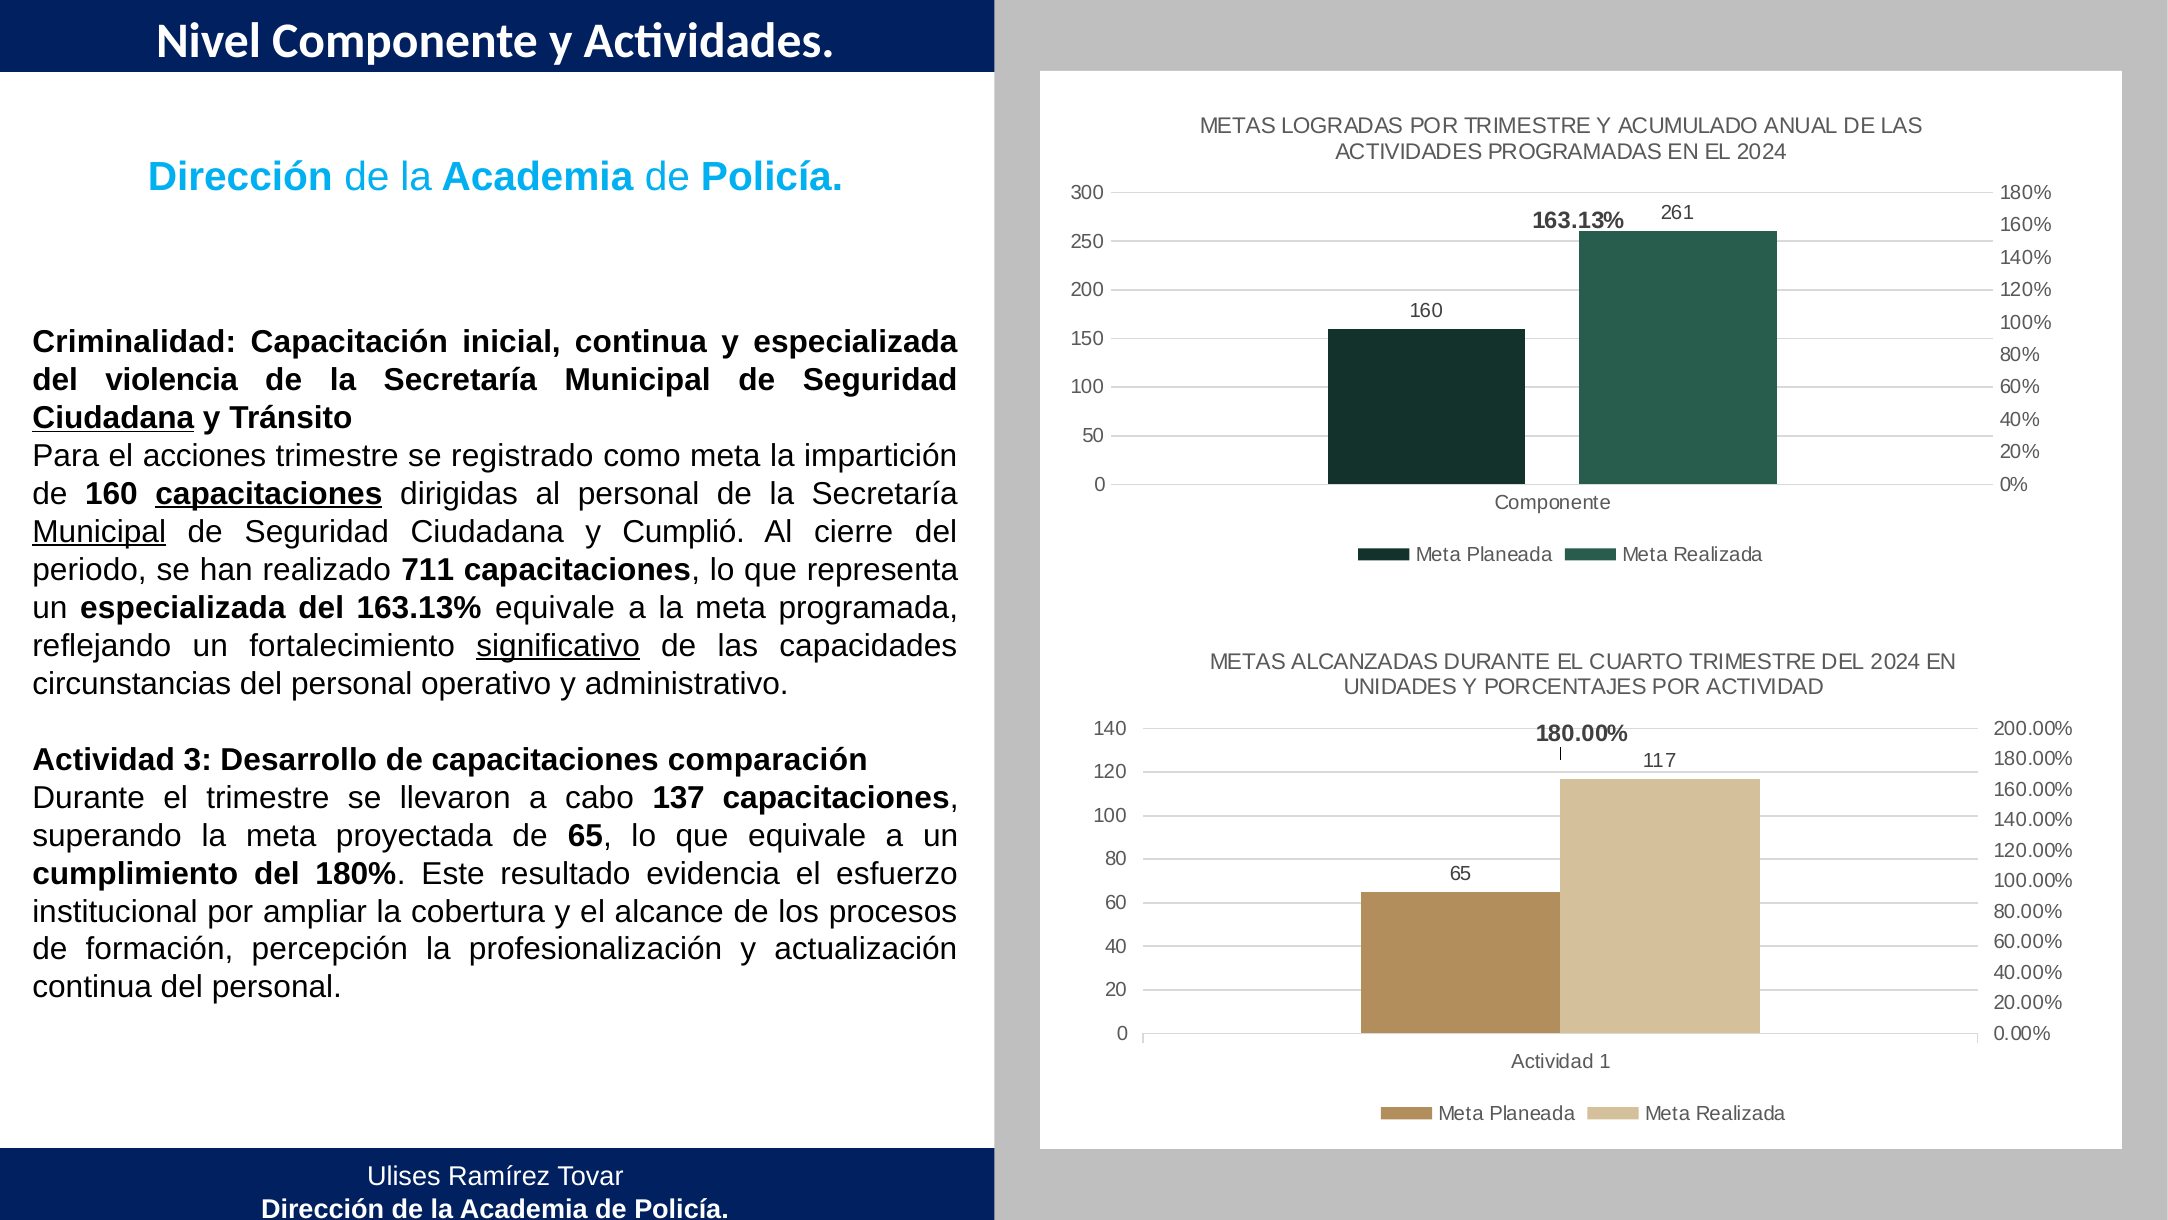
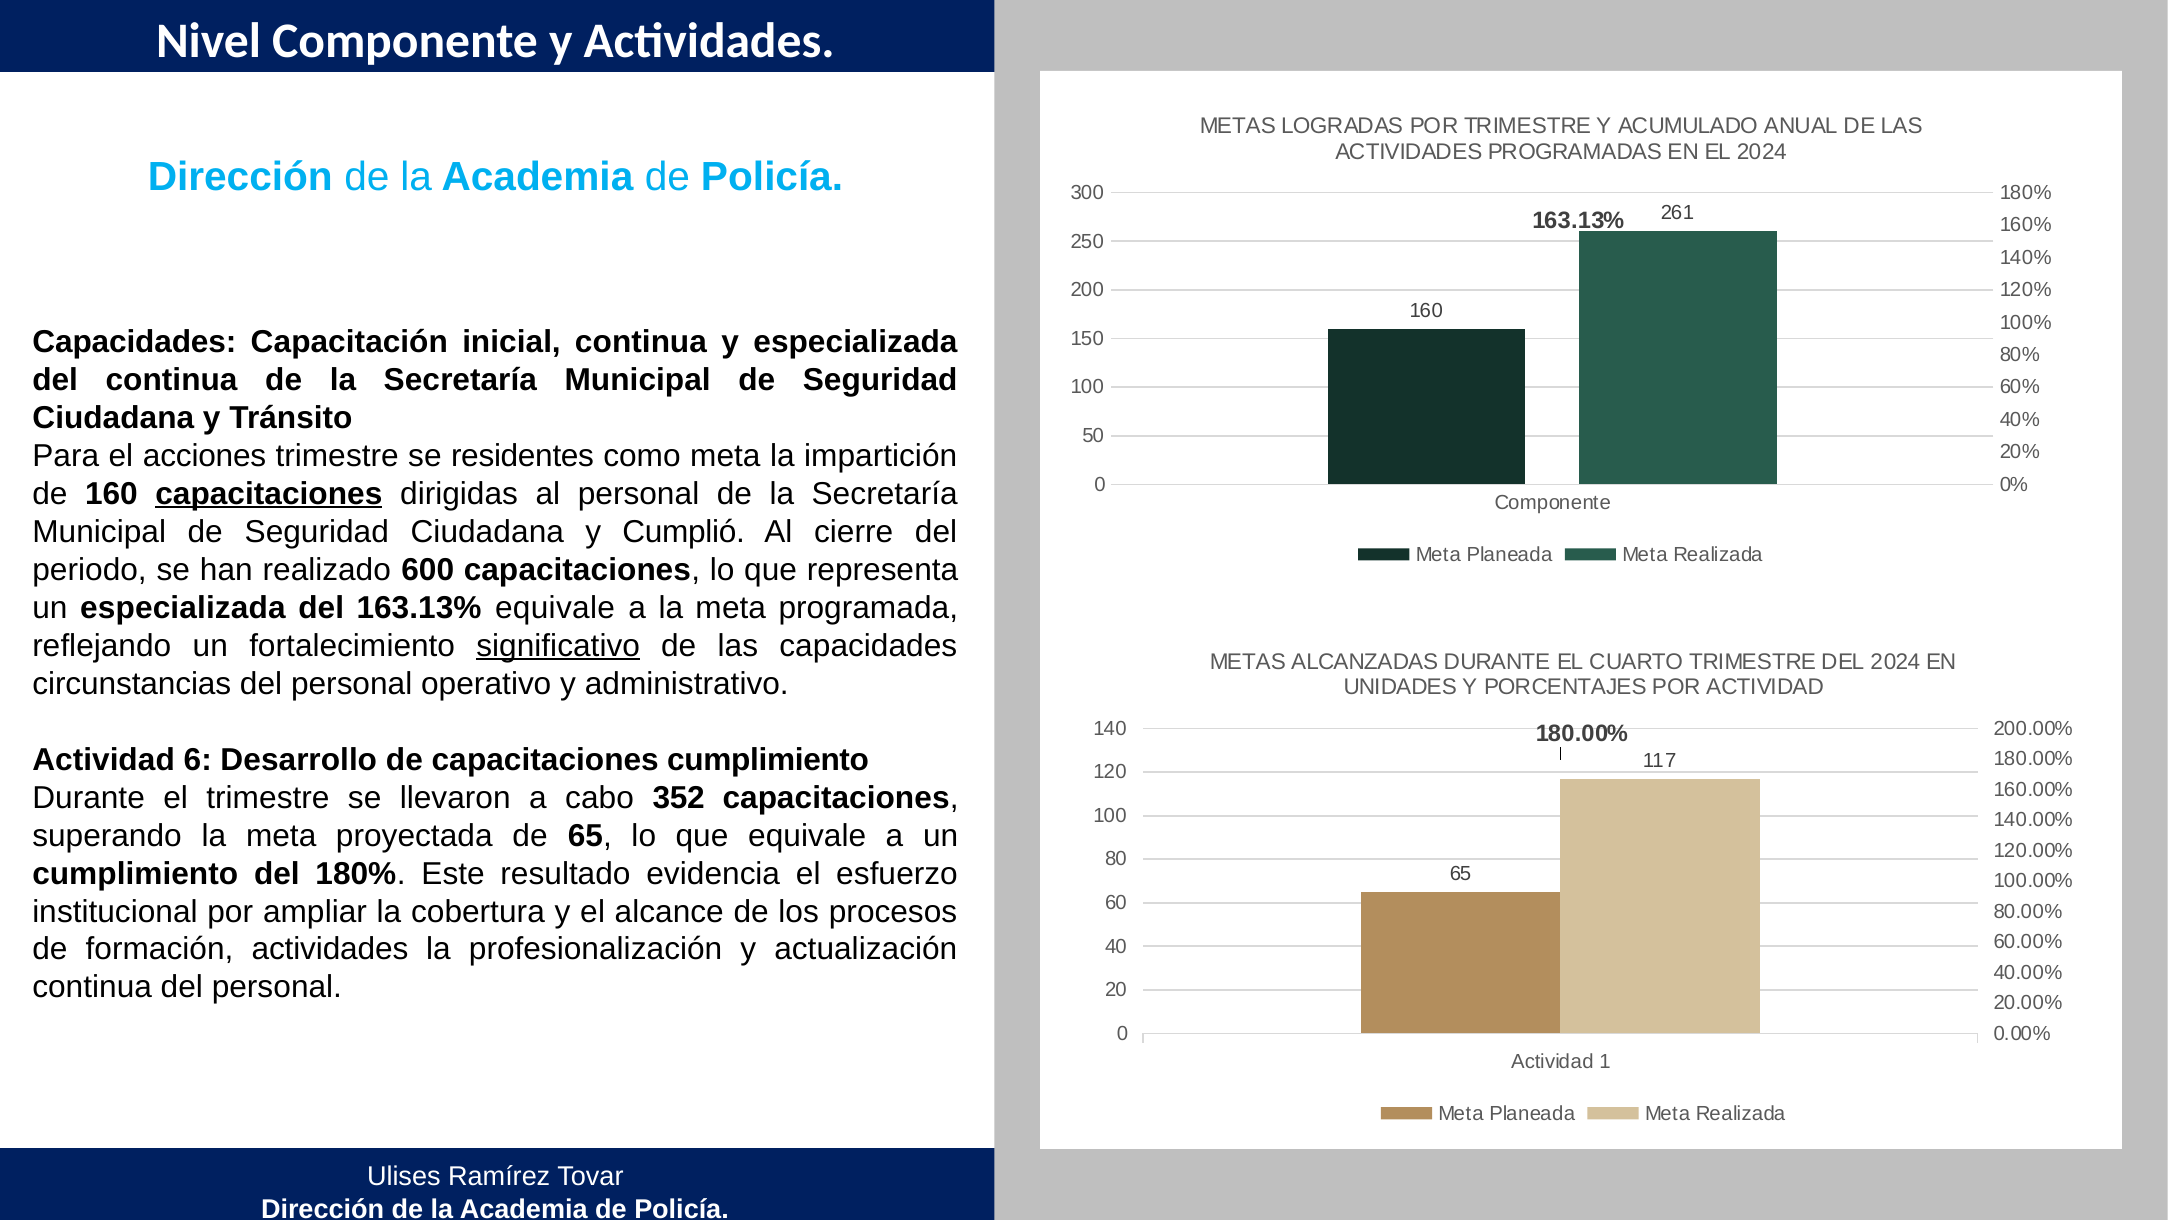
Criminalidad at (134, 342): Criminalidad -> Capacidades
del violencia: violencia -> continua
Ciudadana at (113, 418) underline: present -> none
registrado: registrado -> residentes
Municipal at (99, 532) underline: present -> none
711: 711 -> 600
3: 3 -> 6
capacitaciones comparación: comparación -> cumplimiento
137: 137 -> 352
formación percepción: percepción -> actividades
